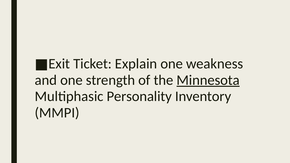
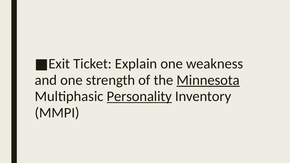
Personality underline: none -> present
